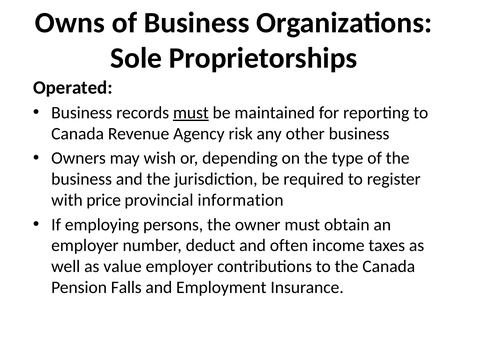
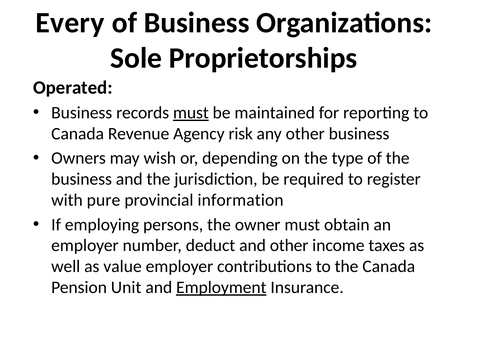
Owns: Owns -> Every
price: price -> pure
and often: often -> other
Falls: Falls -> Unit
Employment underline: none -> present
